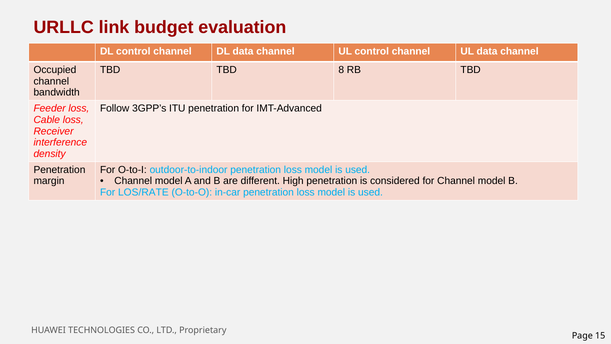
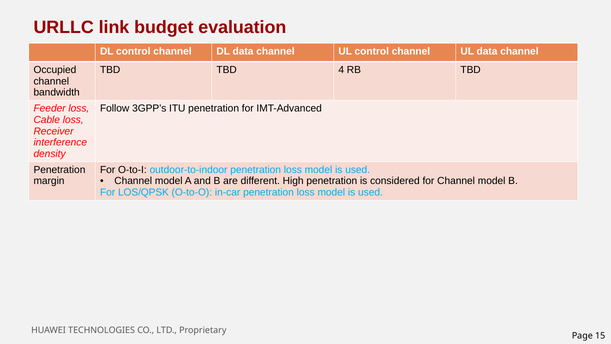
8: 8 -> 4
LOS/RATE: LOS/RATE -> LOS/QPSK
